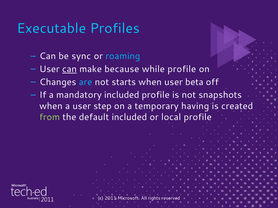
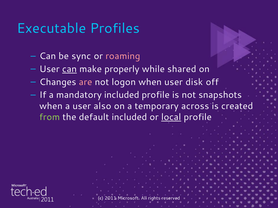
roaming colour: light blue -> pink
because: because -> properly
while profile: profile -> shared
are colour: light blue -> pink
starts: starts -> logon
beta: beta -> disk
step: step -> also
having: having -> across
local underline: none -> present
